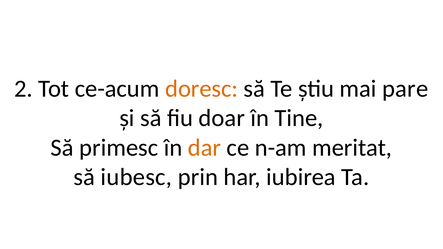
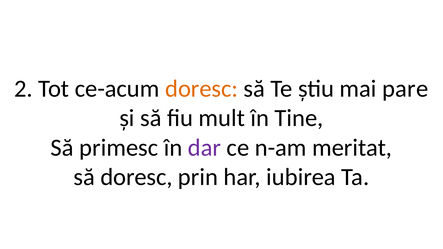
doar: doar -> mult
dar colour: orange -> purple
să iubesc: iubesc -> doresc
